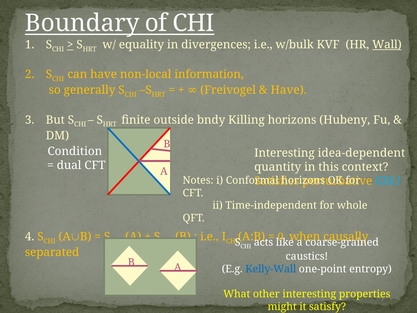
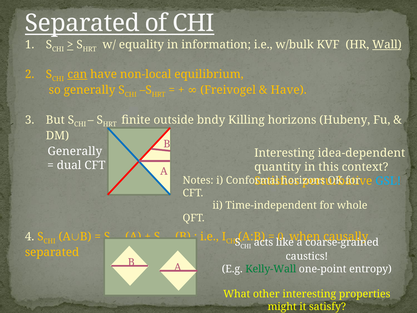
Boundary at (82, 23): Boundary -> Separated
divergences: divergences -> information
can underline: none -> present
information: information -> equilibrium
Condition at (75, 151): Condition -> Generally
Kelly-Wall colour: blue -> green
